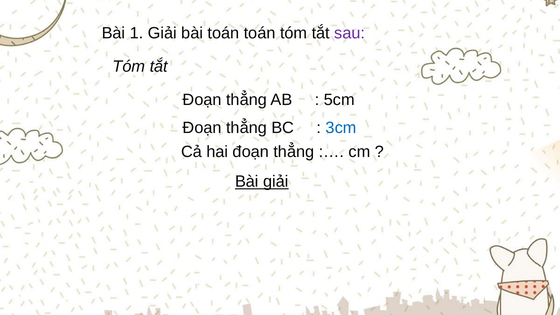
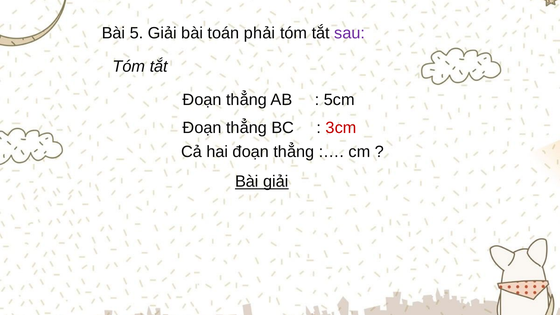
1: 1 -> 5
toán toán: toán -> phải
3cm colour: blue -> red
